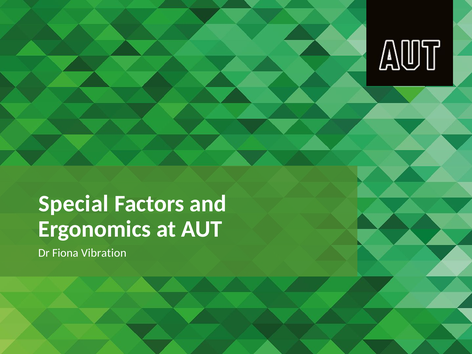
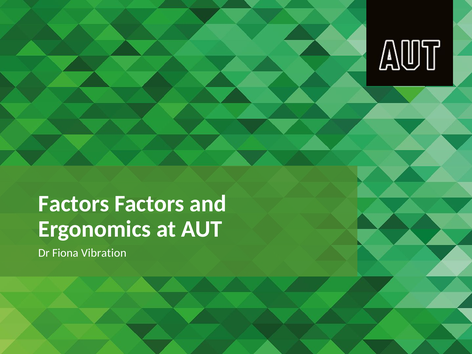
Special at (74, 204): Special -> Factors
